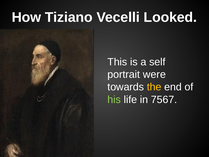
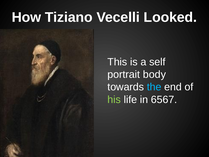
were: were -> body
the colour: yellow -> light blue
7567: 7567 -> 6567
